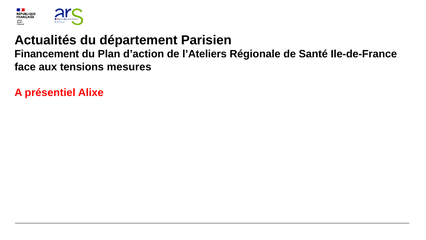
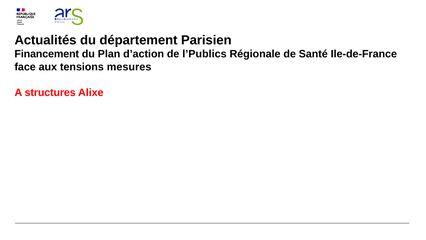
l’Ateliers: l’Ateliers -> l’Publics
présentiel: présentiel -> structures
